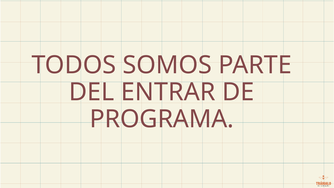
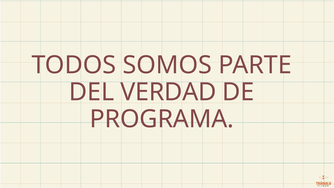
ENTRAR: ENTRAR -> VERDAD
